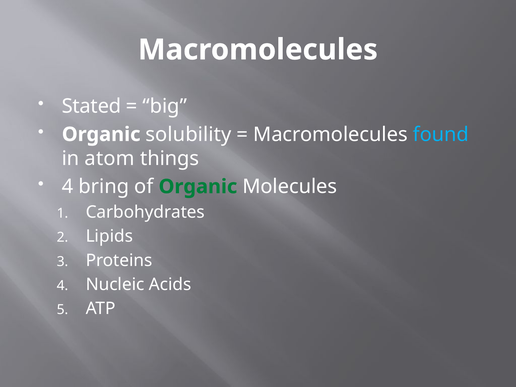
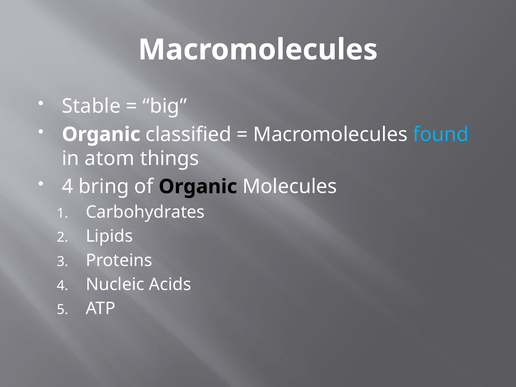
Stated: Stated -> Stable
solubility: solubility -> classified
Organic at (198, 187) colour: green -> black
